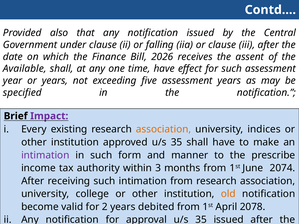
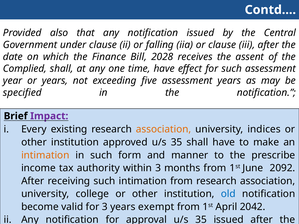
2026: 2026 -> 2028
Available: Available -> Complied
intimation at (45, 155) colour: purple -> orange
2074: 2074 -> 2092
old colour: orange -> blue
for 2: 2 -> 3
debited: debited -> exempt
2078: 2078 -> 2042
